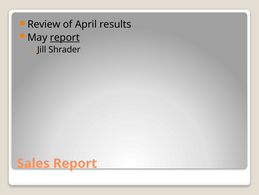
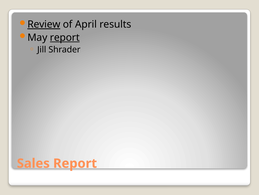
Review underline: none -> present
